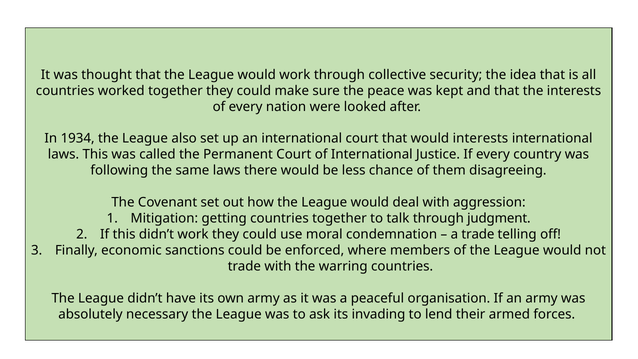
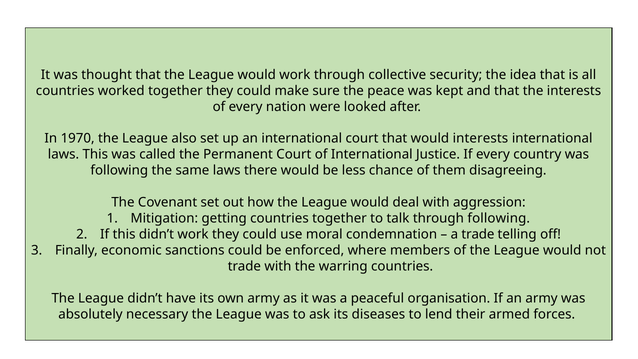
1934: 1934 -> 1970
through judgment: judgment -> following
invading: invading -> diseases
